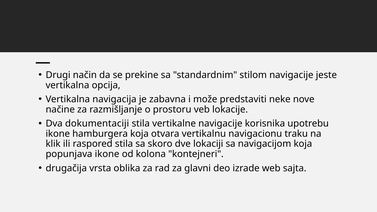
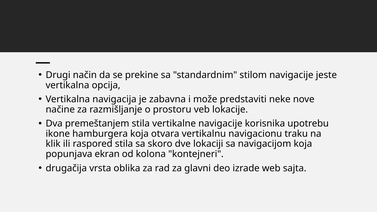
dokumentaciji: dokumentaciji -> premeštanjem
popunjava ikone: ikone -> ekran
